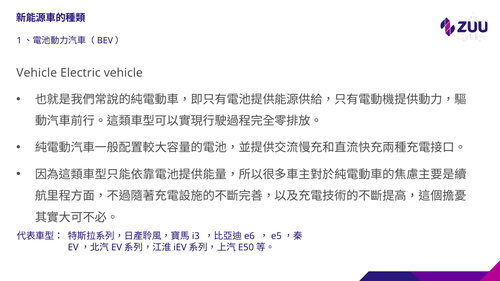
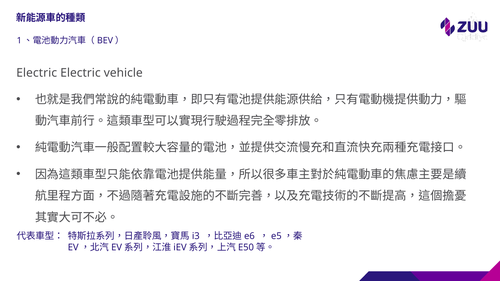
Vehicle at (37, 73): Vehicle -> Electric
